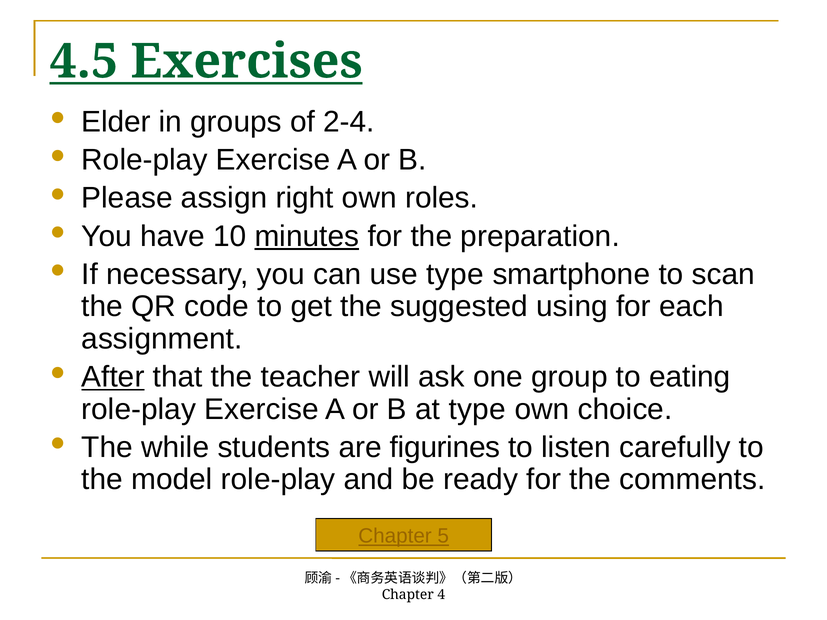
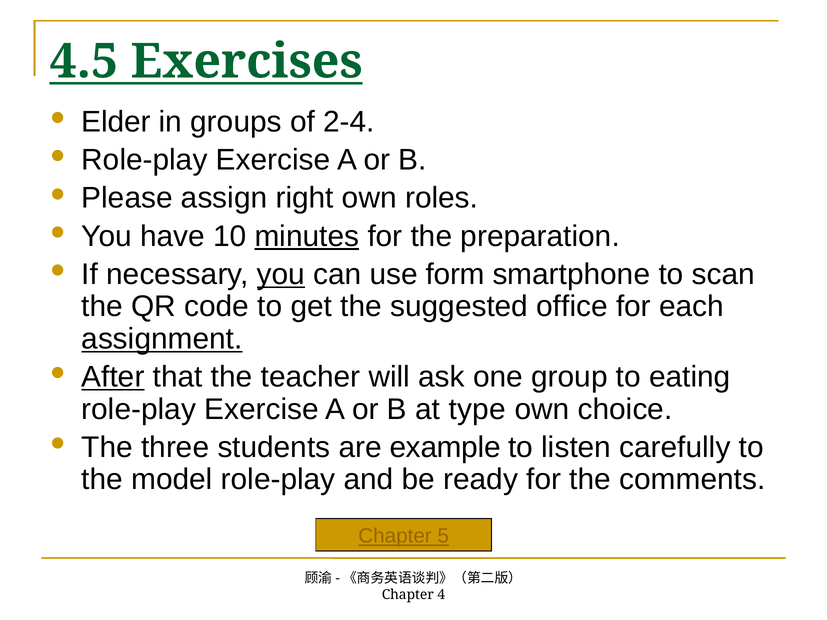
you at (281, 274) underline: none -> present
use type: type -> form
using: using -> office
assignment underline: none -> present
while: while -> three
figurines: figurines -> example
